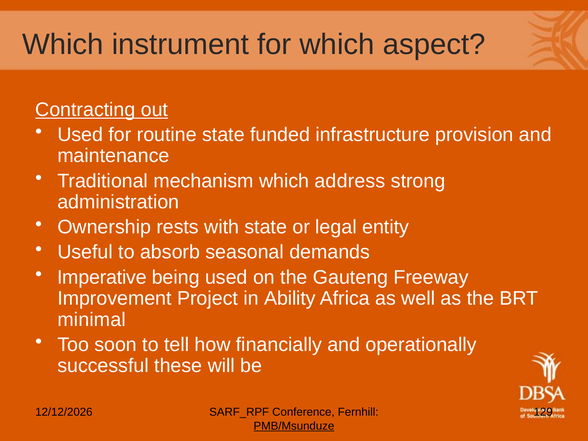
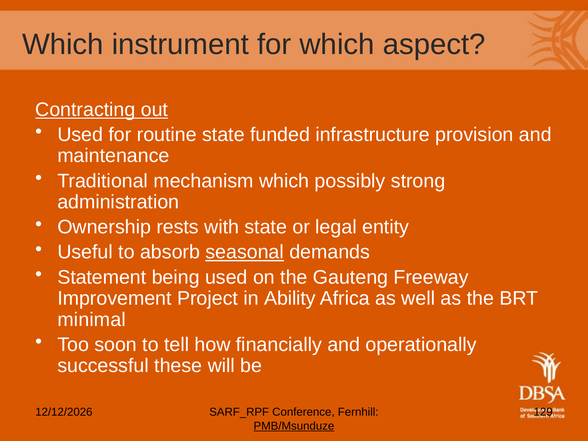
address: address -> possibly
seasonal underline: none -> present
Imperative: Imperative -> Statement
